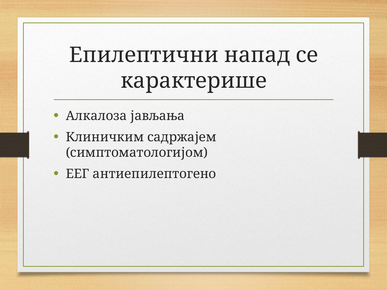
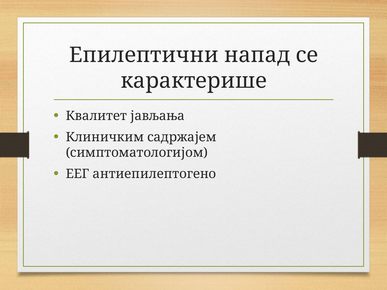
Алкалоза: Алкалоза -> Квалитет
